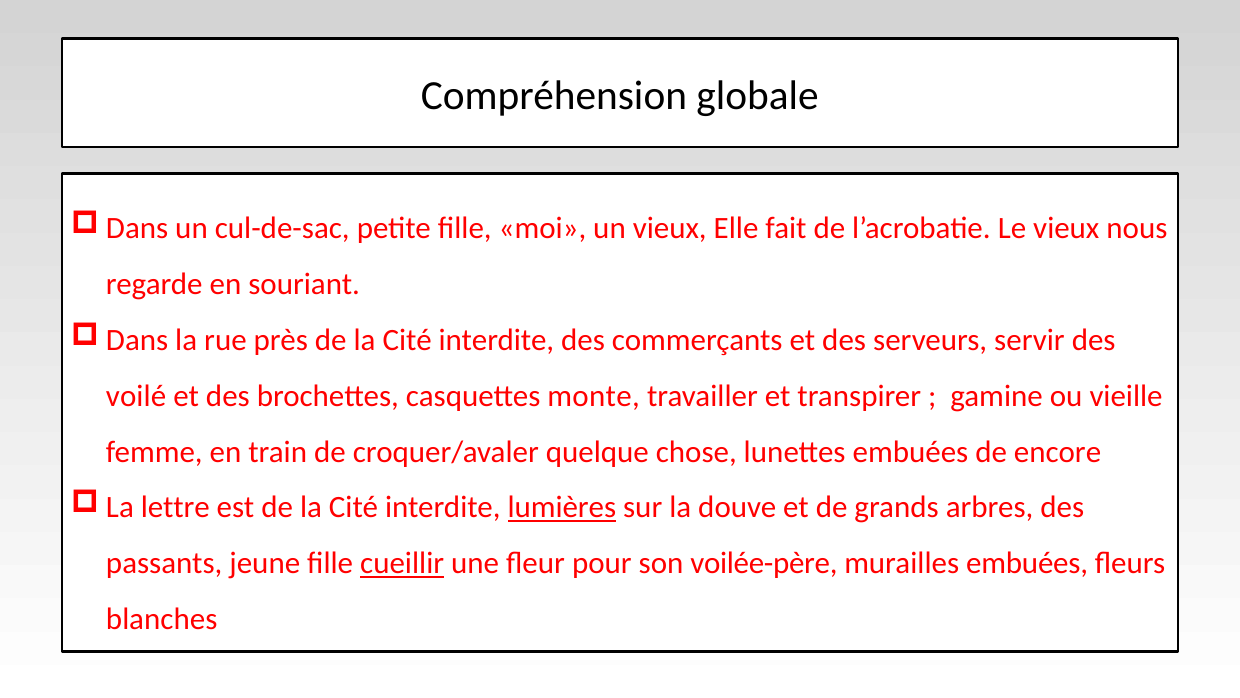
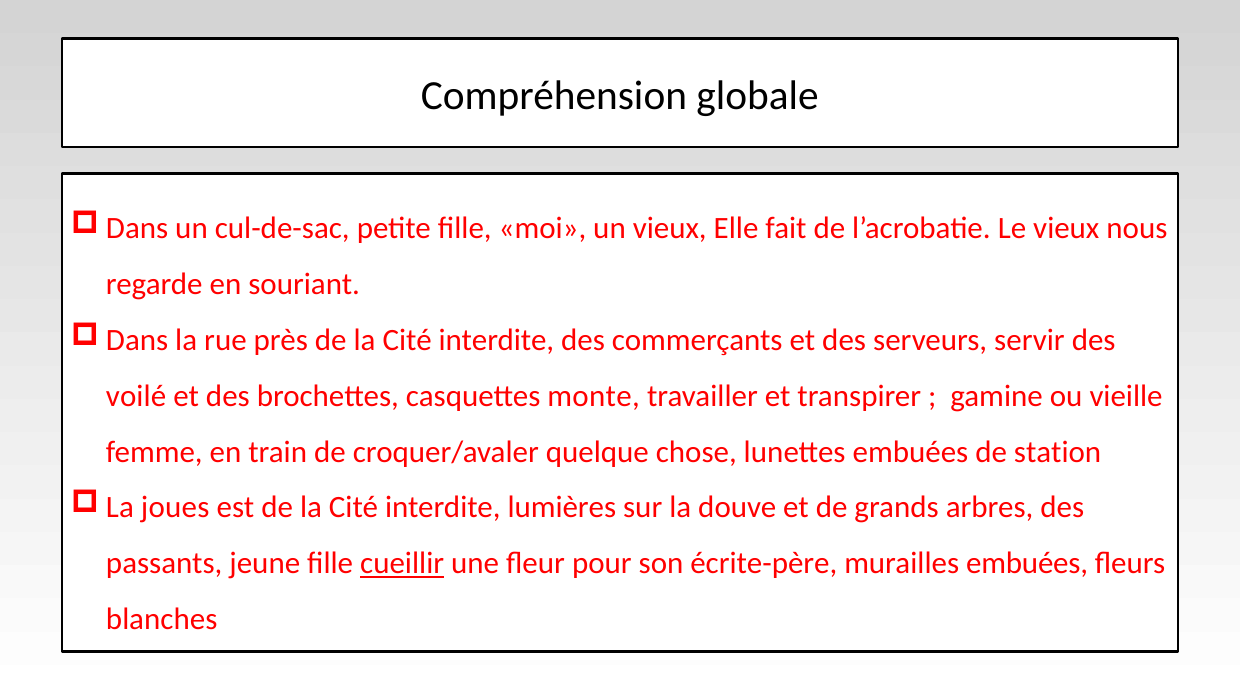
encore: encore -> station
lettre: lettre -> joues
lumières underline: present -> none
voilée-père: voilée-père -> écrite-père
